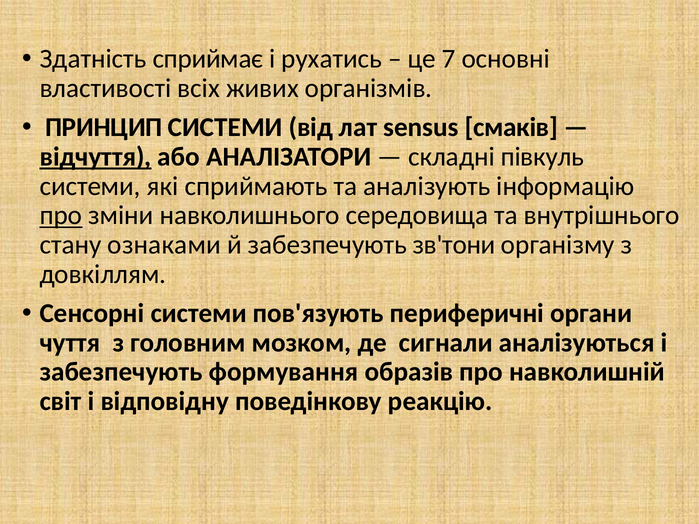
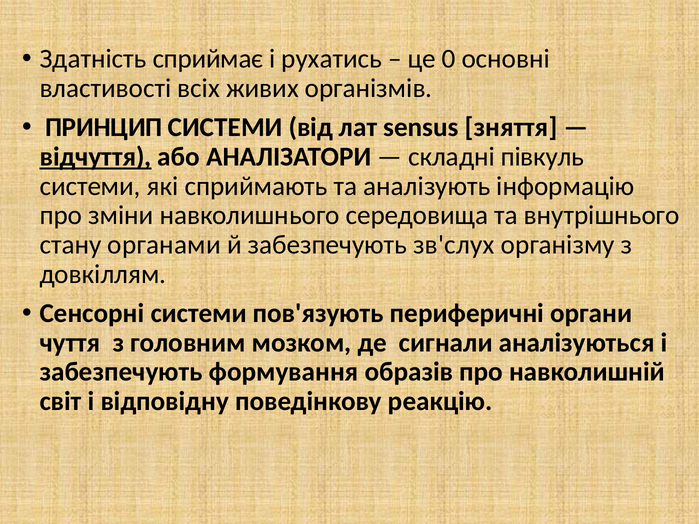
7: 7 -> 0
смаків: смаків -> зняття
про at (61, 216) underline: present -> none
ознаками: ознаками -> органами
зв'тони: зв'тони -> зв'слух
